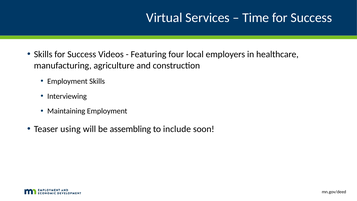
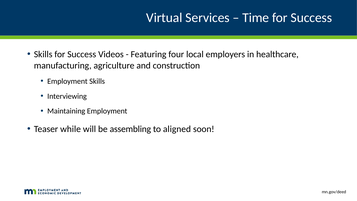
using: using -> while
include: include -> aligned
